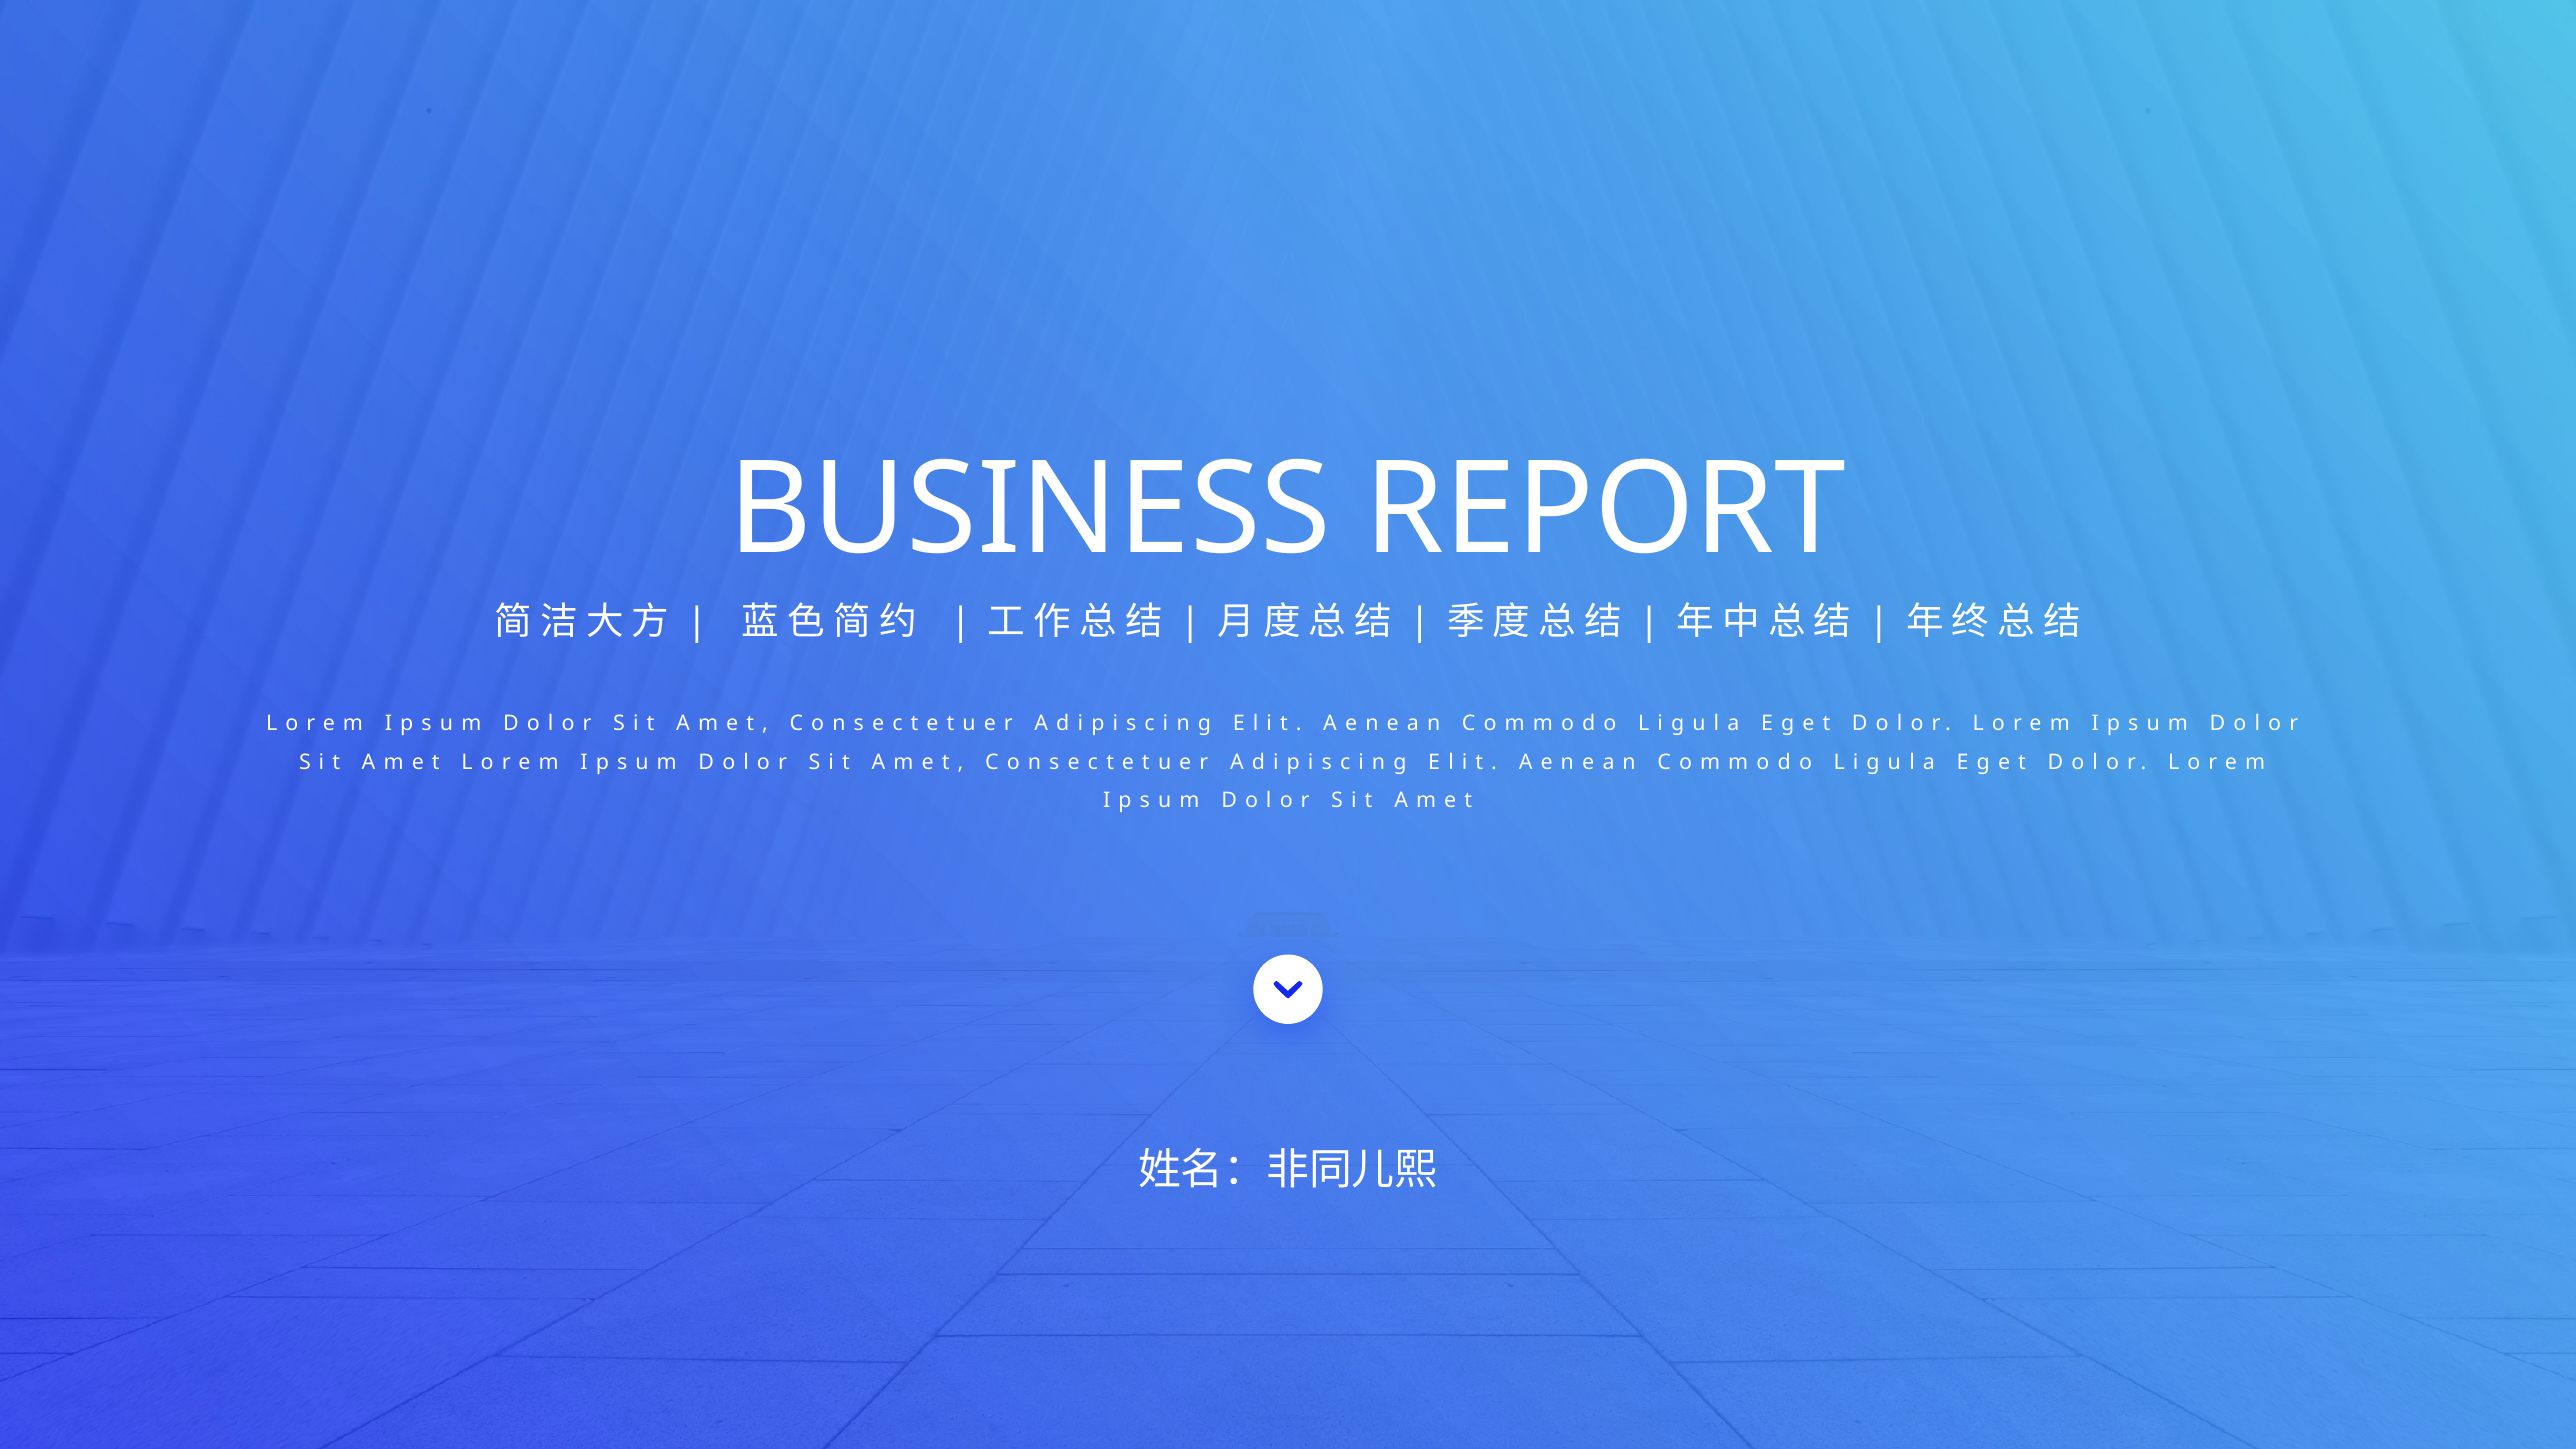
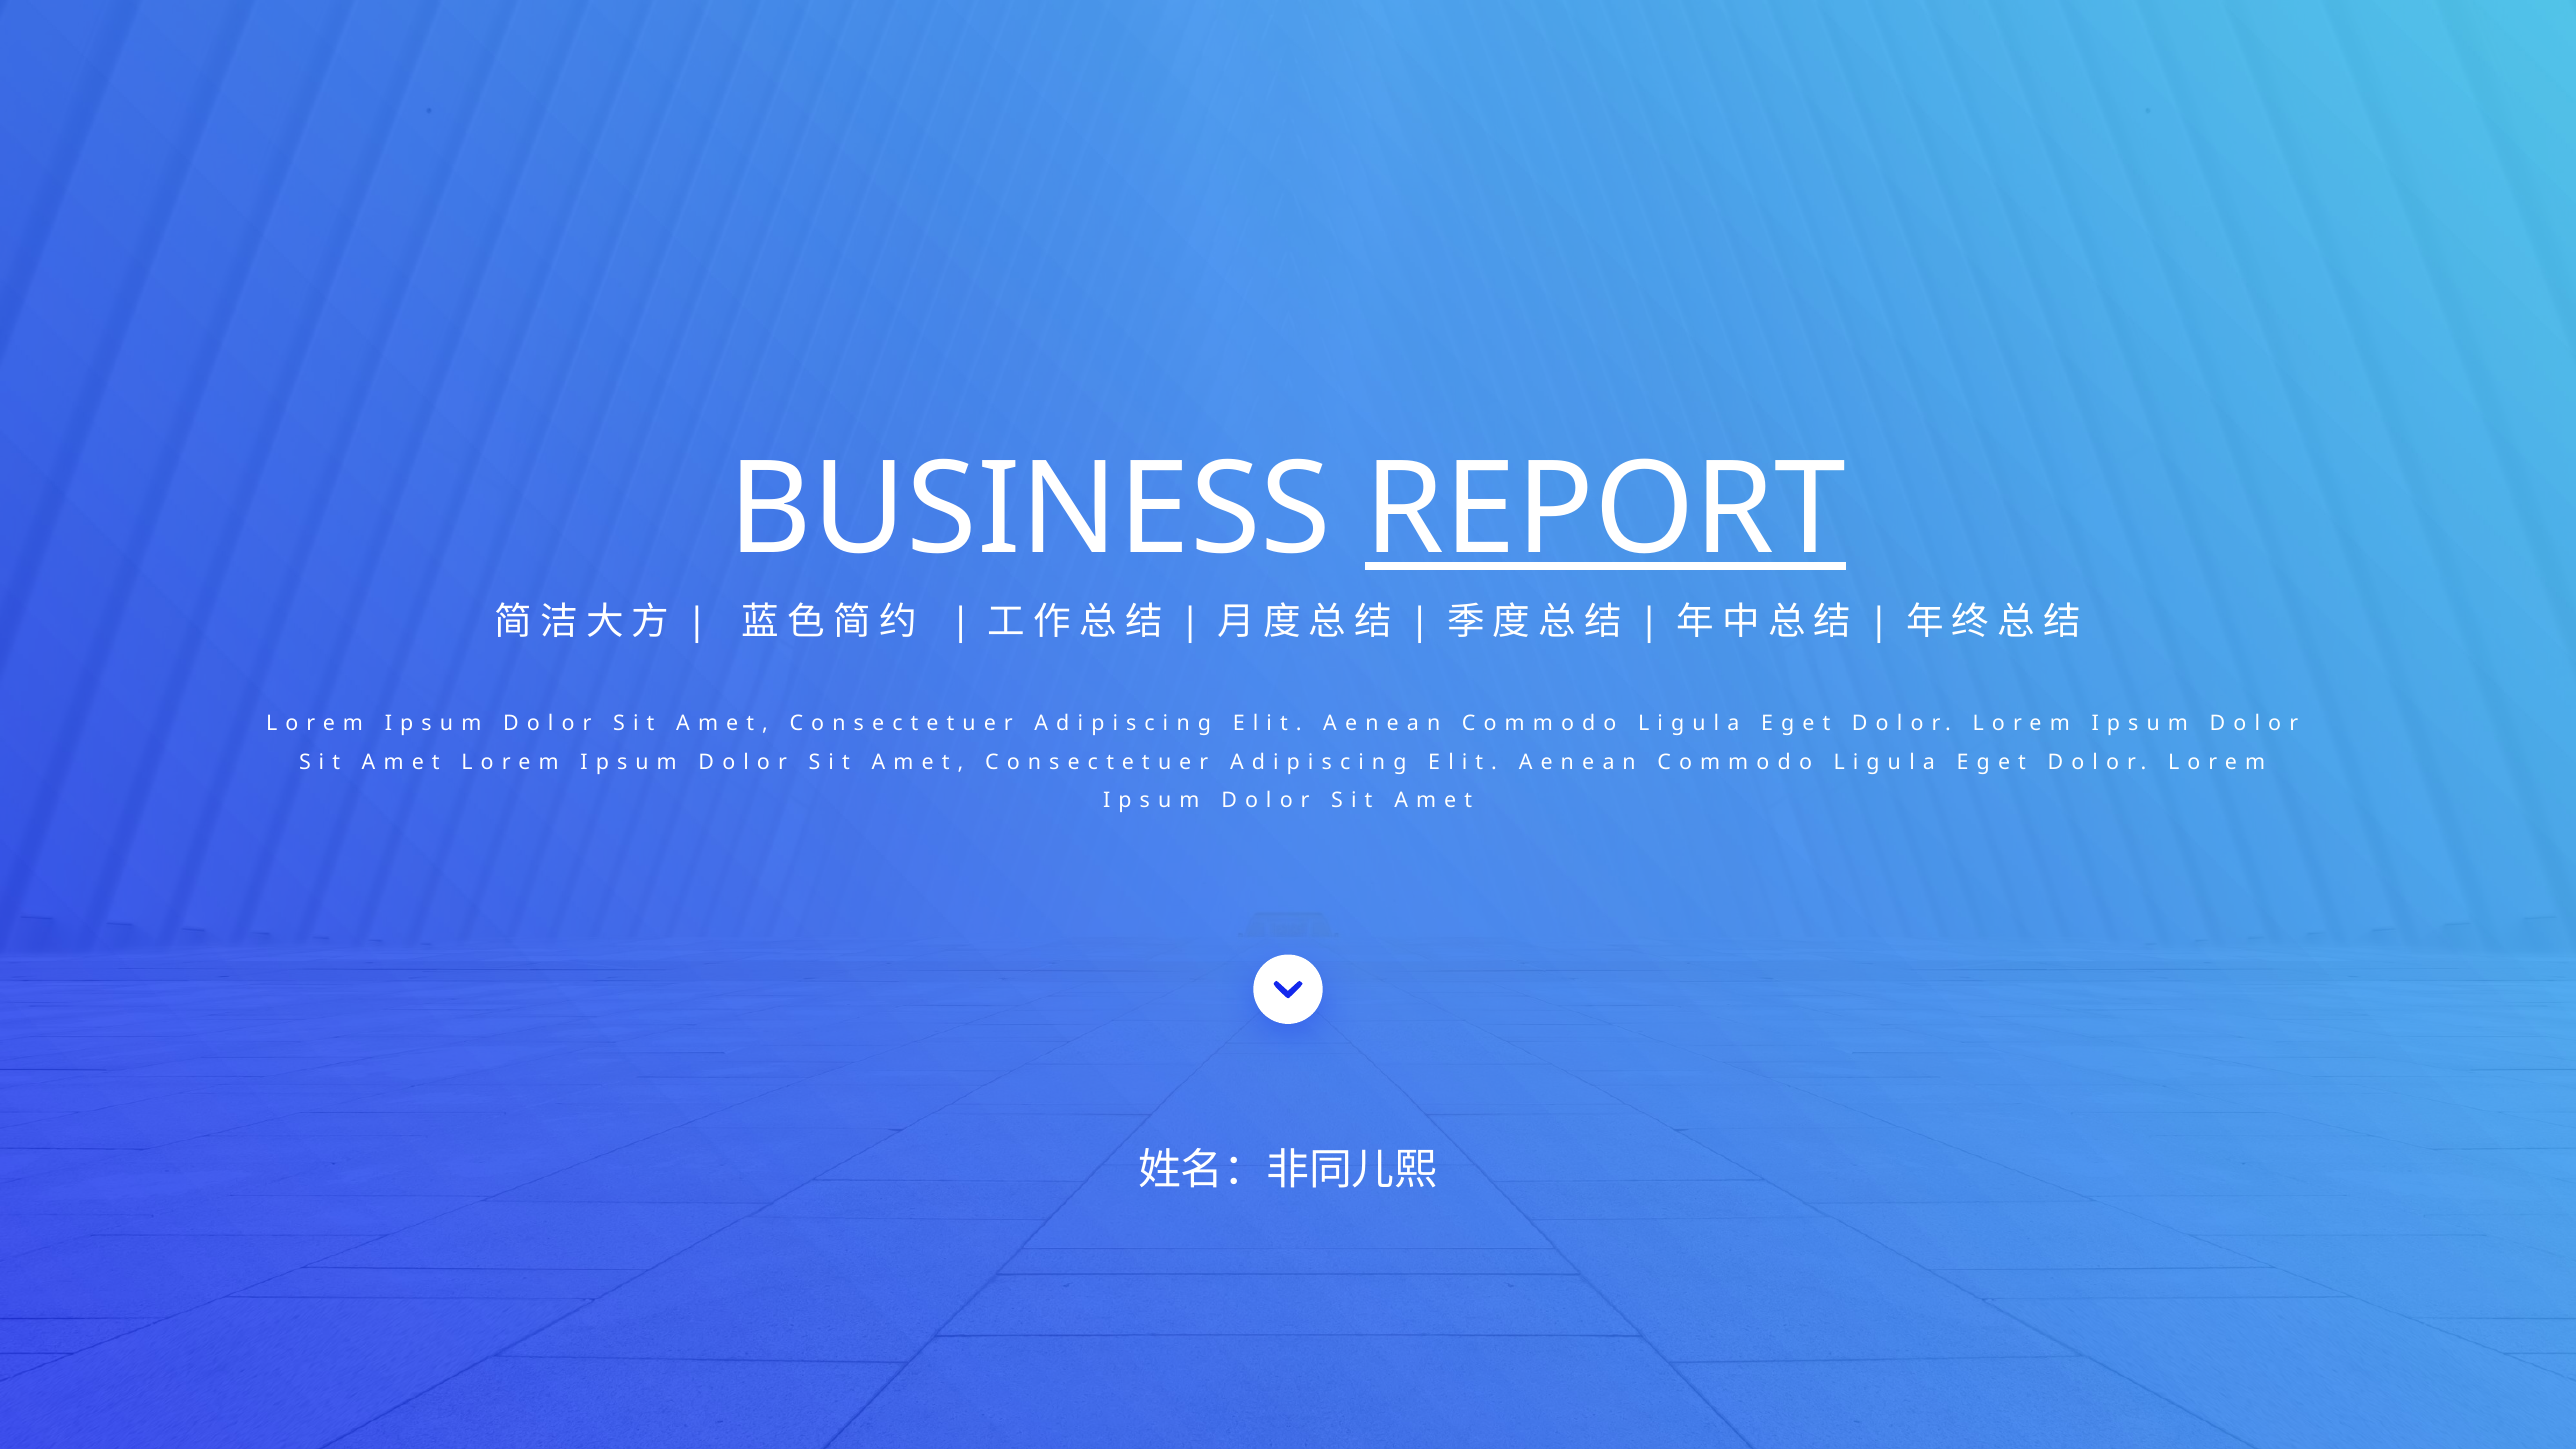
REPORT underline: none -> present
